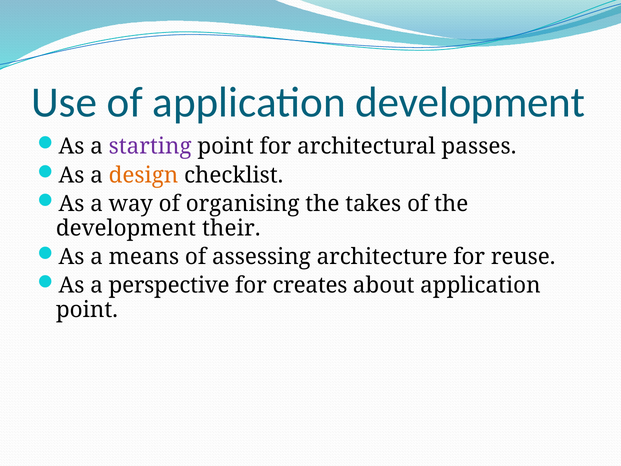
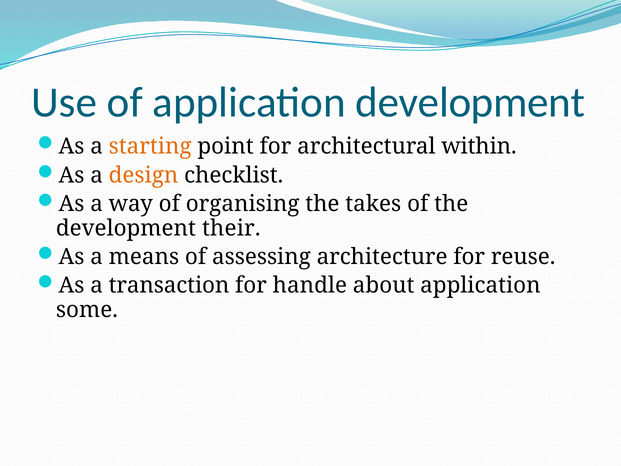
starting colour: purple -> orange
passes: passes -> within
perspective: perspective -> transaction
creates: creates -> handle
point at (87, 310): point -> some
